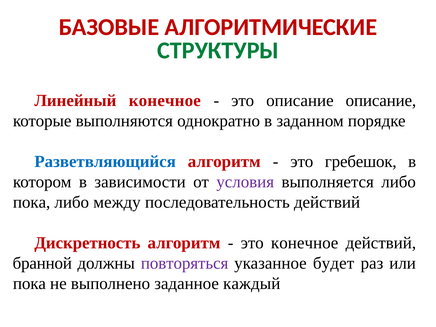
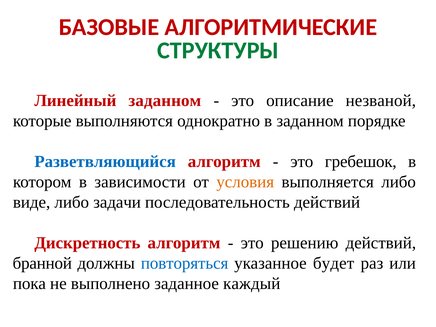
Линейный конечное: конечное -> заданном
описание описание: описание -> незваной
условия colour: purple -> orange
пока at (32, 202): пока -> виде
между: между -> задачи
это конечное: конечное -> решению
повторяться colour: purple -> blue
